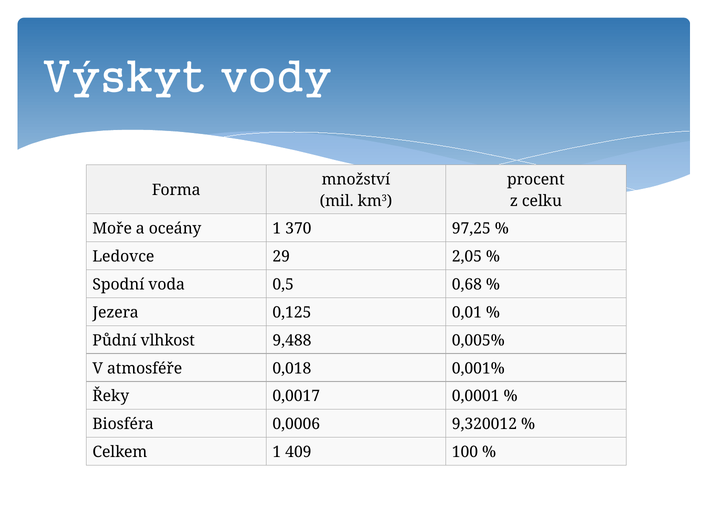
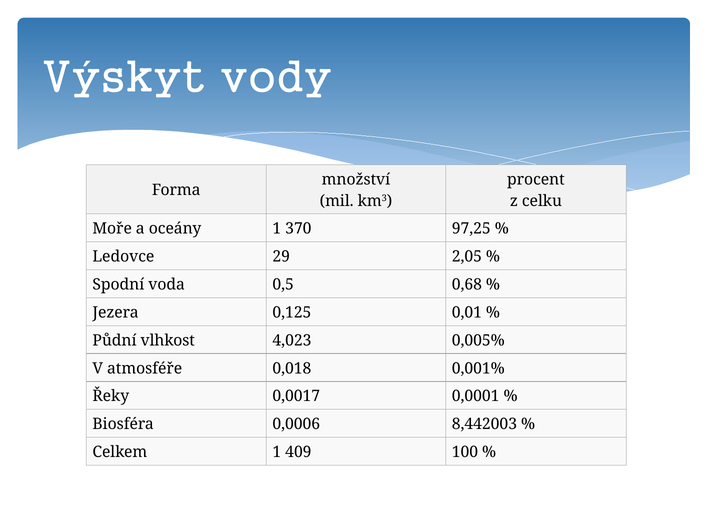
9,488: 9,488 -> 4,023
9,320012: 9,320012 -> 8,442003
